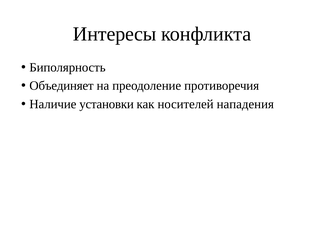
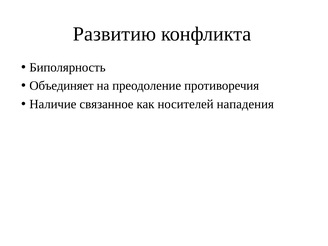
Интересы: Интересы -> Развитию
установки: установки -> связанное
